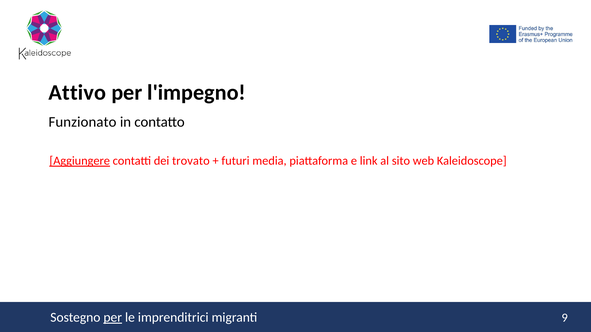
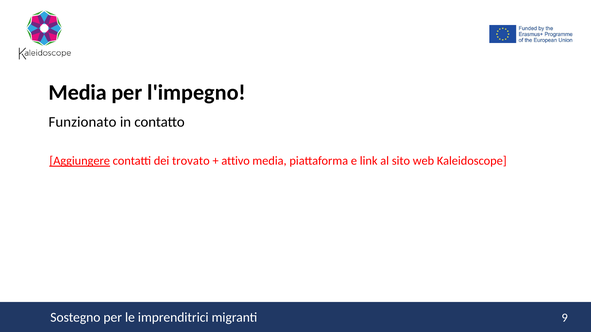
Attivo at (77, 93): Attivo -> Media
futuri: futuri -> attivo
per at (113, 318) underline: present -> none
